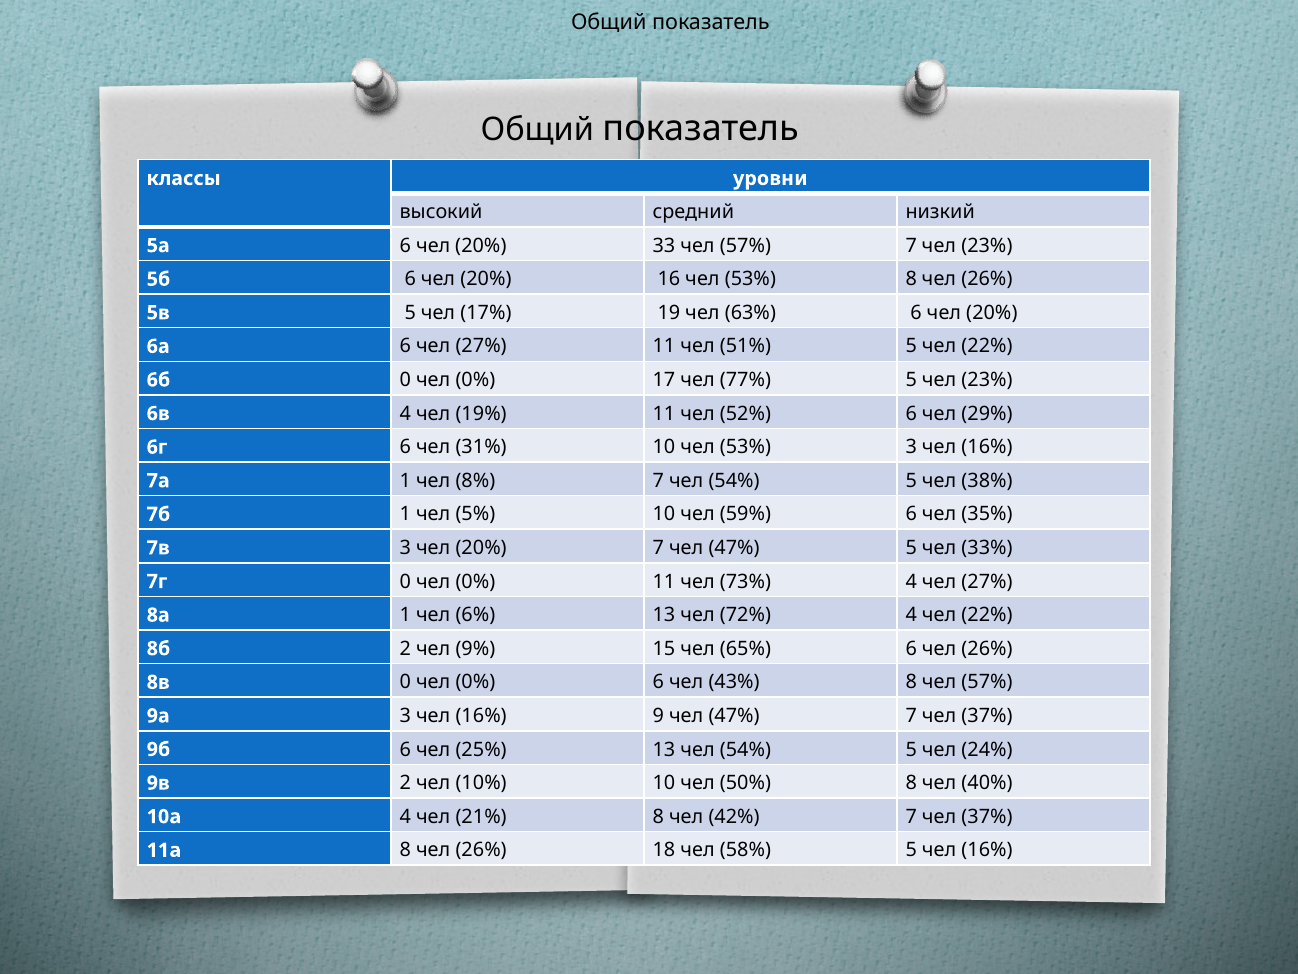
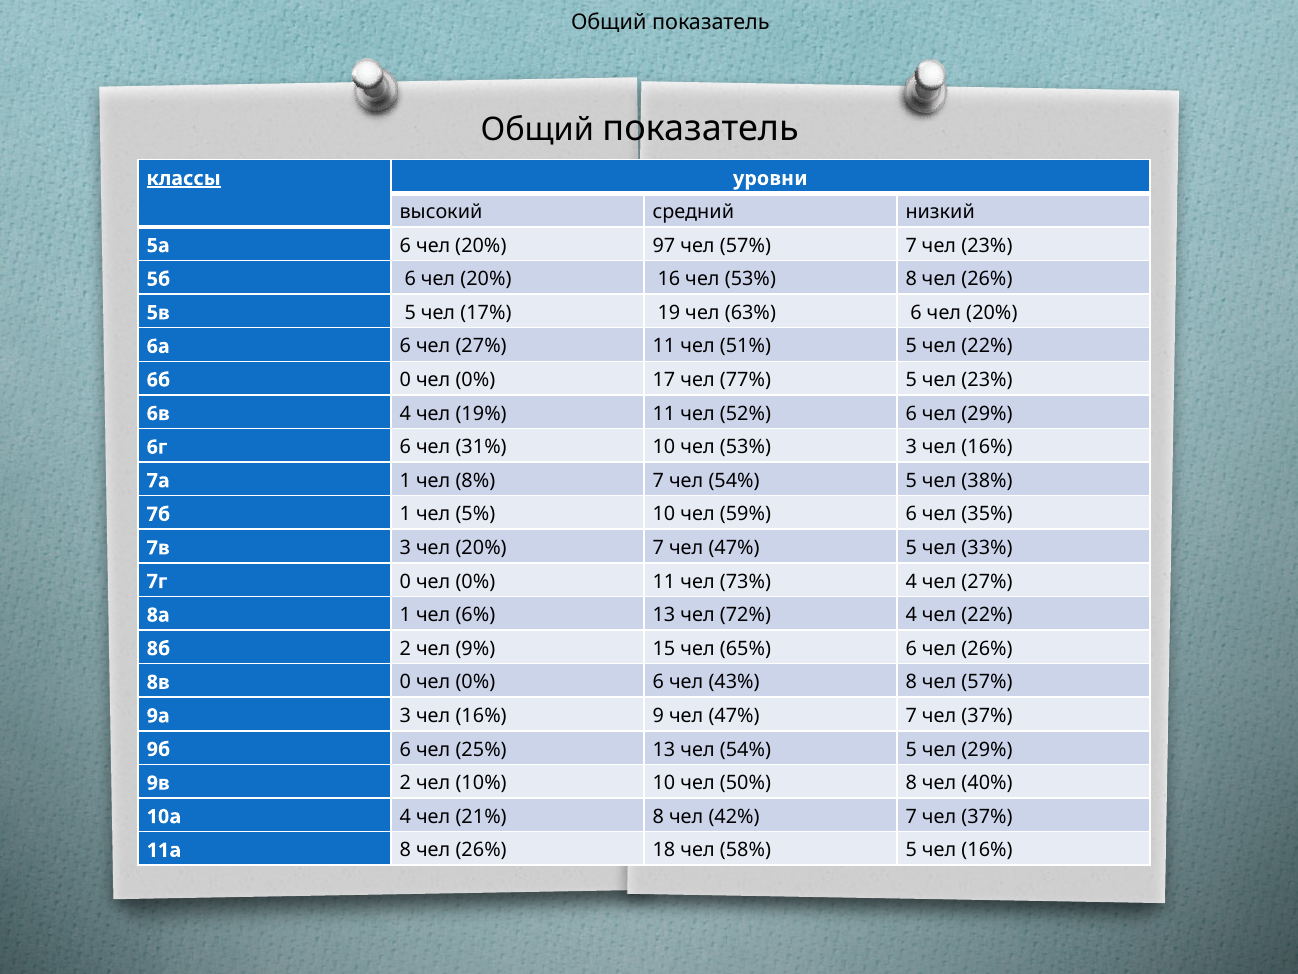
классы underline: none -> present
33: 33 -> 97
5 чел 24%: 24% -> 29%
